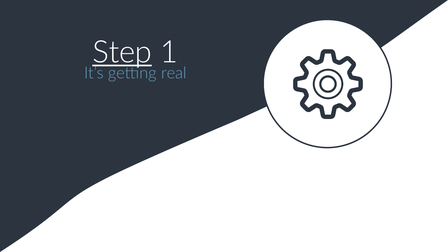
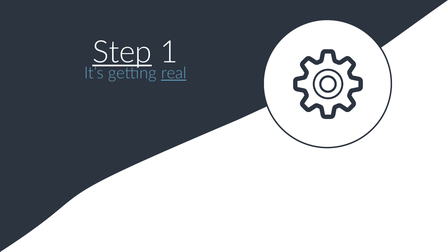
real underline: none -> present
